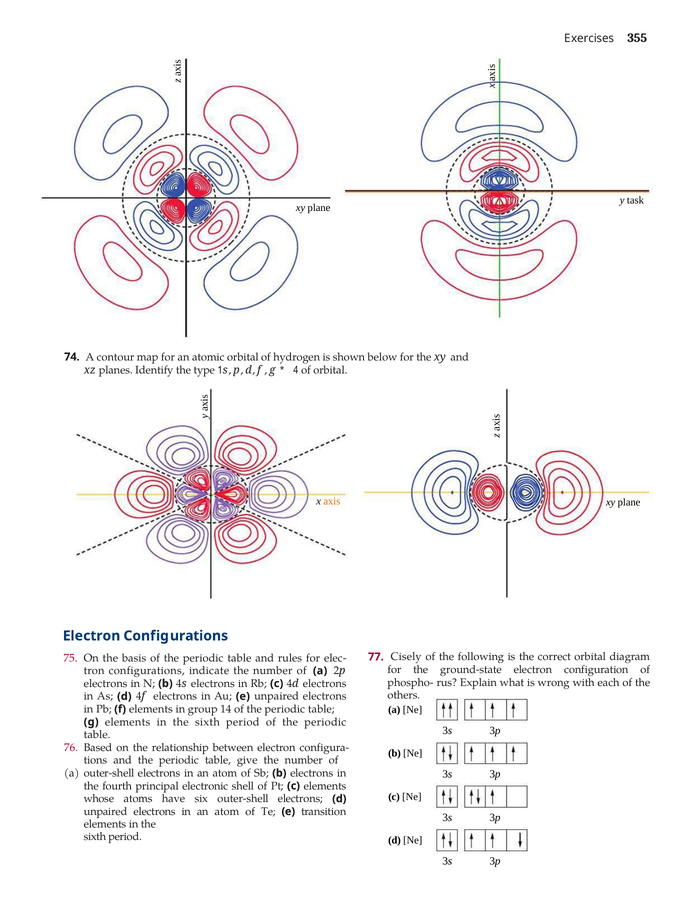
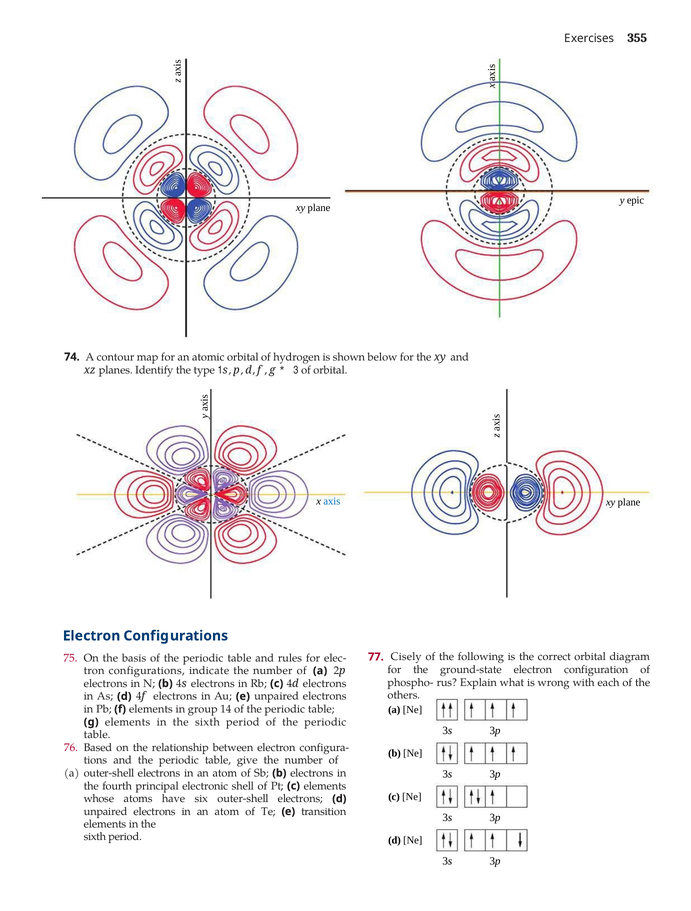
task: task -> epic
4: 4 -> 3
axis colour: orange -> blue
